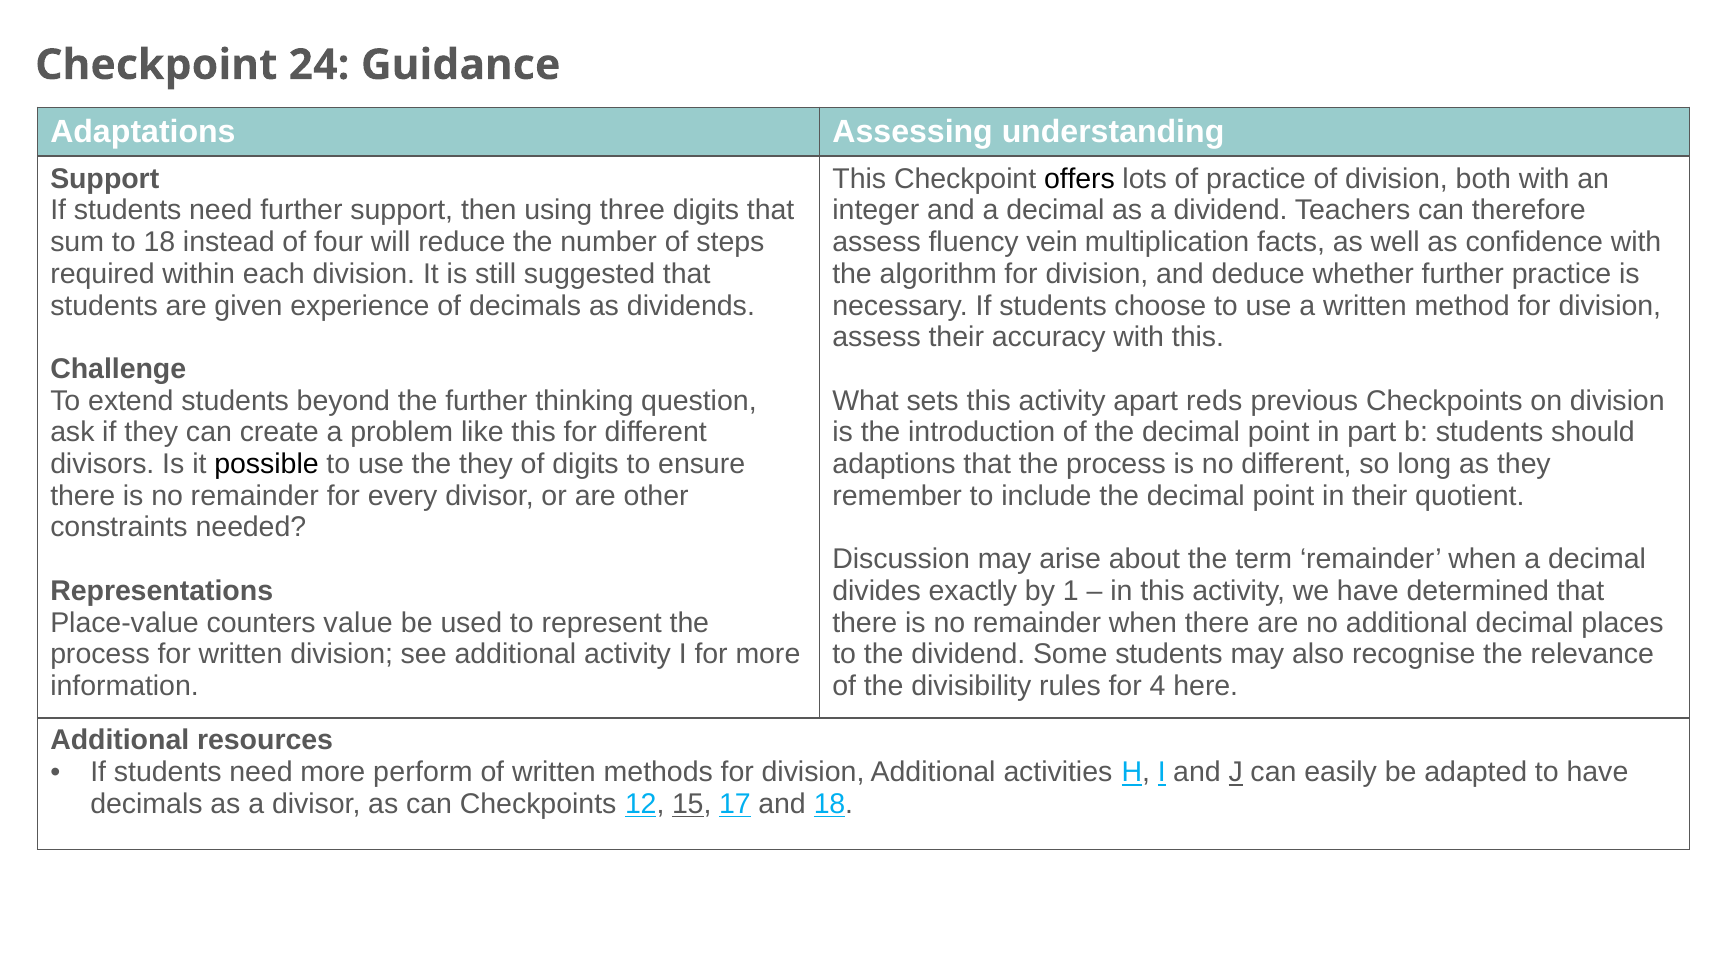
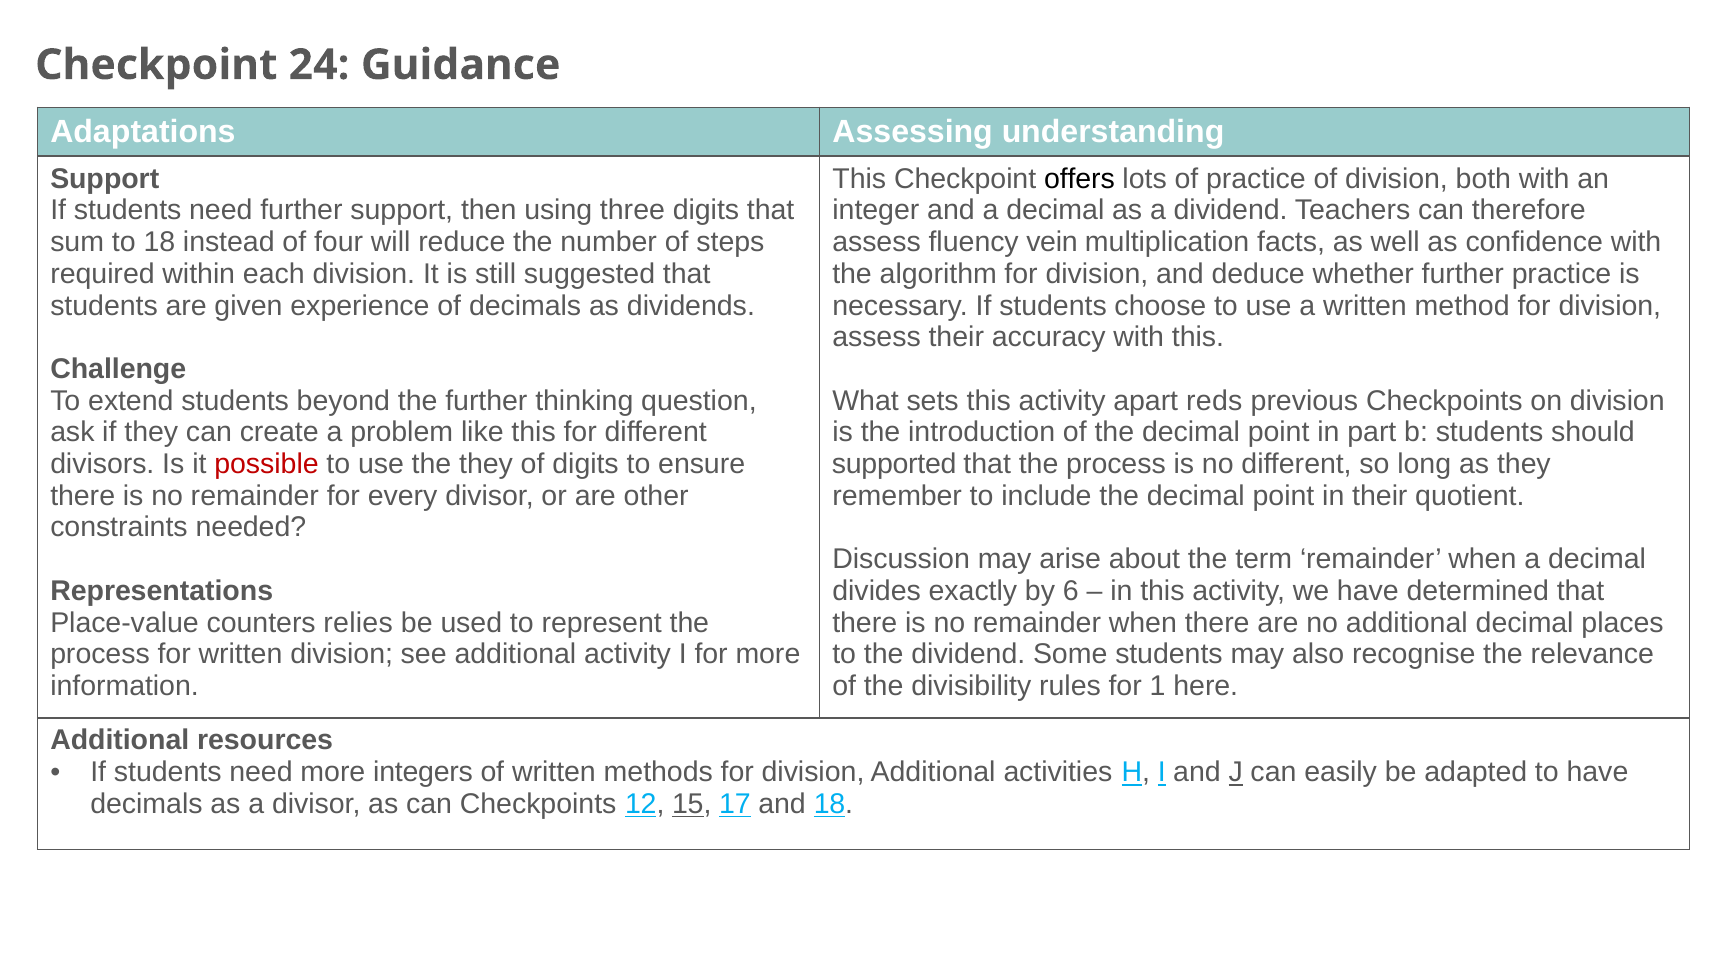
possible colour: black -> red
adaptions: adaptions -> supported
1: 1 -> 6
value: value -> relies
4: 4 -> 1
perform: perform -> integers
